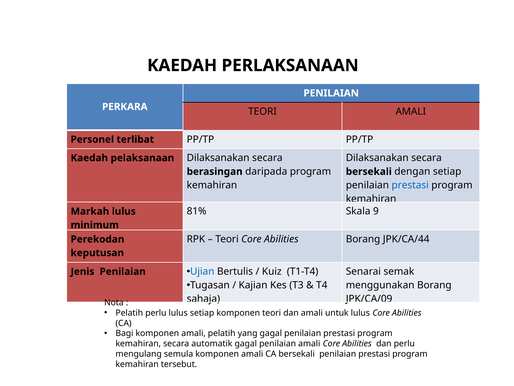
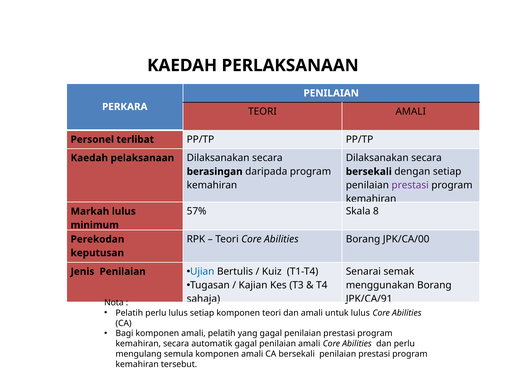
prestasi at (410, 185) colour: blue -> purple
81%: 81% -> 57%
9: 9 -> 8
JPK/CA/44: JPK/CA/44 -> JPK/CA/00
JPK/CA/09: JPK/CA/09 -> JPK/CA/91
